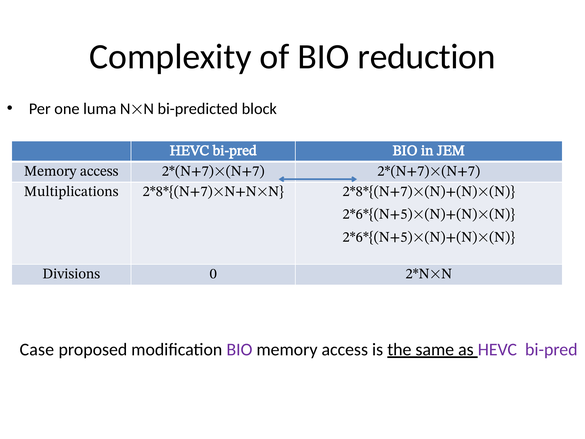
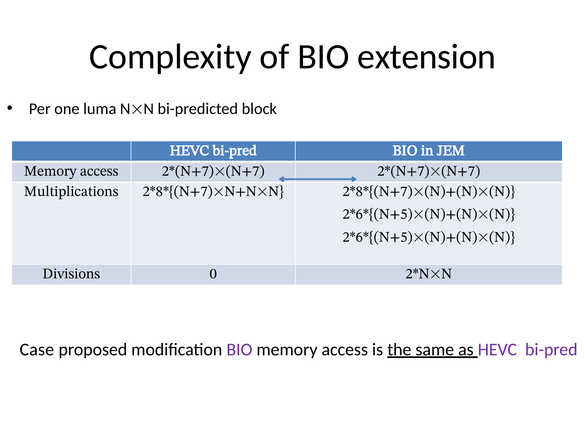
reduction: reduction -> extension
